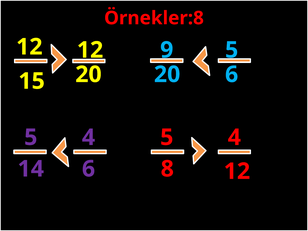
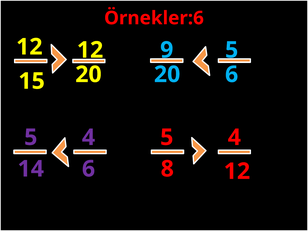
Örnekler:8: Örnekler:8 -> Örnekler:6
